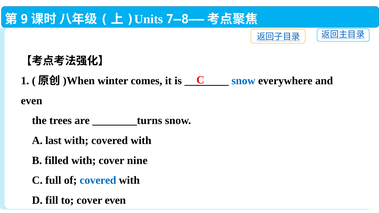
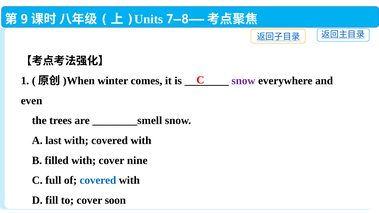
snow at (243, 81) colour: blue -> purple
________turns: ________turns -> ________smell
cover even: even -> soon
